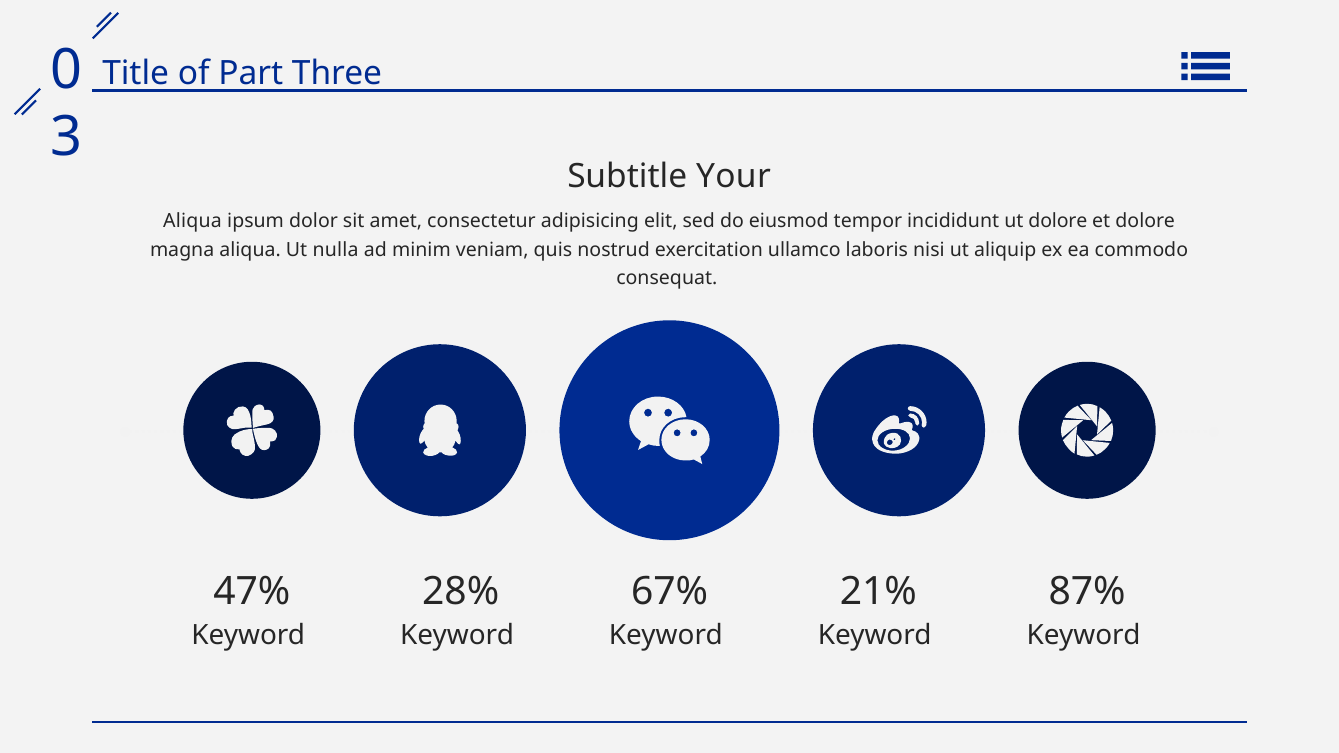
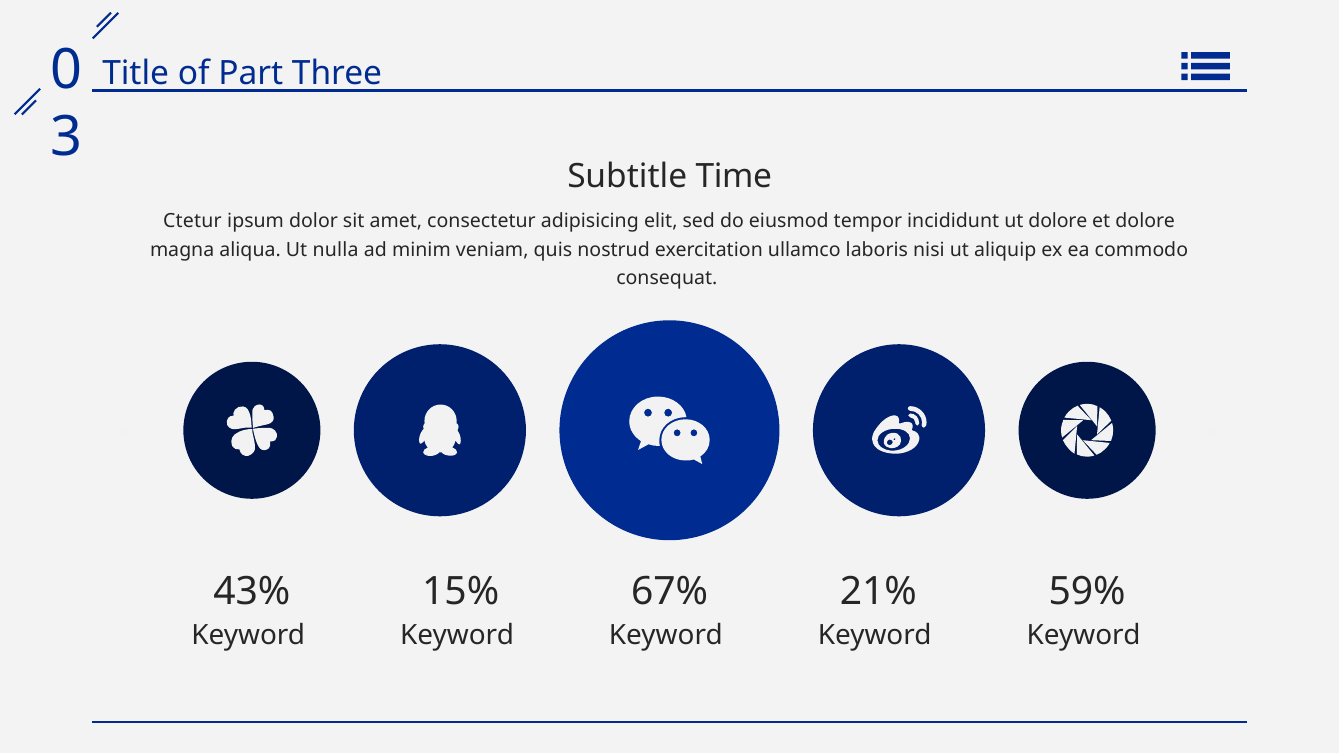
Your: Your -> Time
Aliqua at (192, 222): Aliqua -> Ctetur
47%: 47% -> 43%
28%: 28% -> 15%
87%: 87% -> 59%
